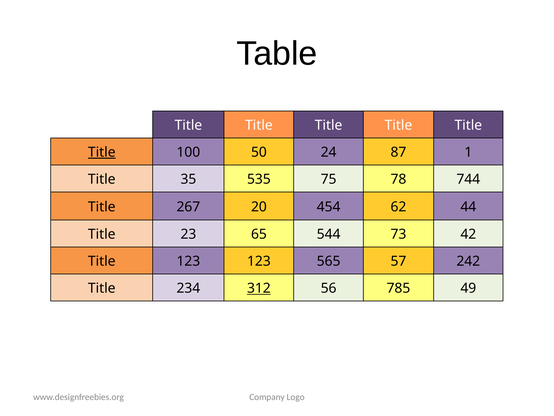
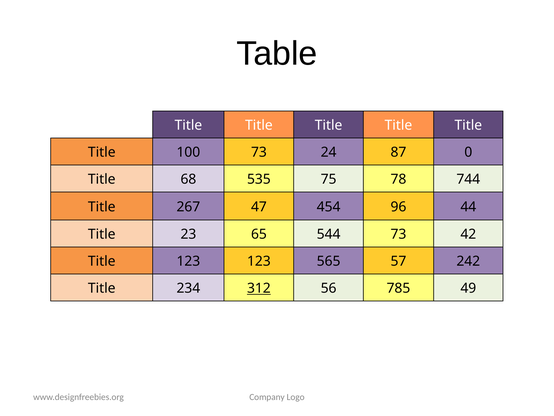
Title at (102, 152) underline: present -> none
100 50: 50 -> 73
1: 1 -> 0
35: 35 -> 68
20: 20 -> 47
62: 62 -> 96
